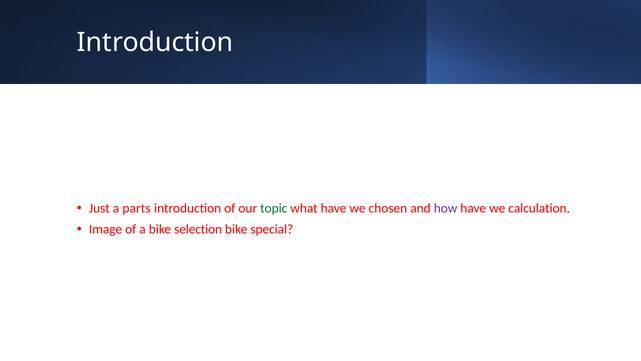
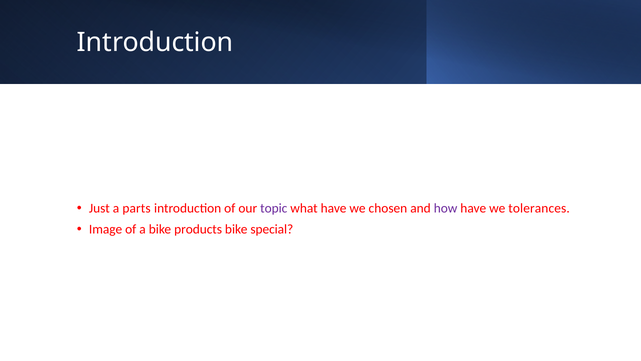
topic colour: green -> purple
calculation: calculation -> tolerances
selection: selection -> products
